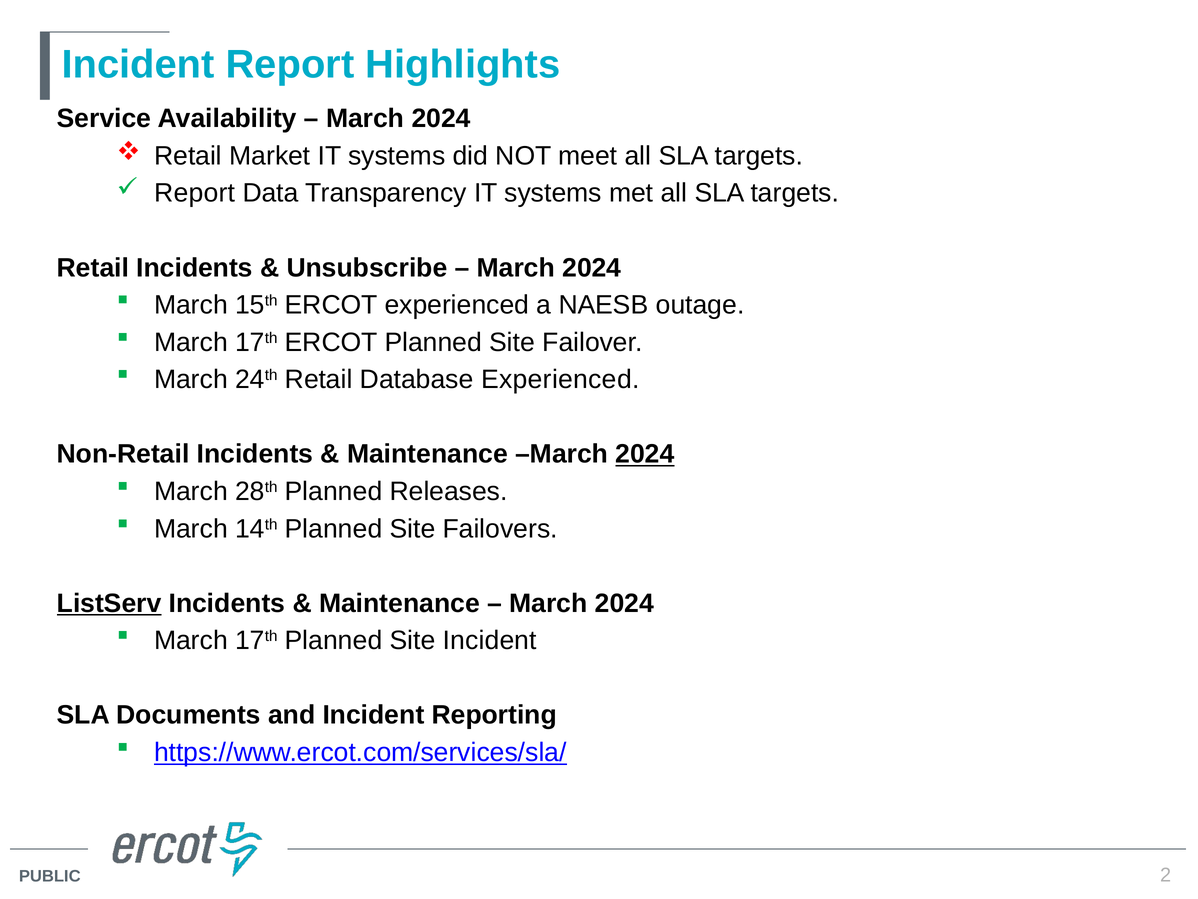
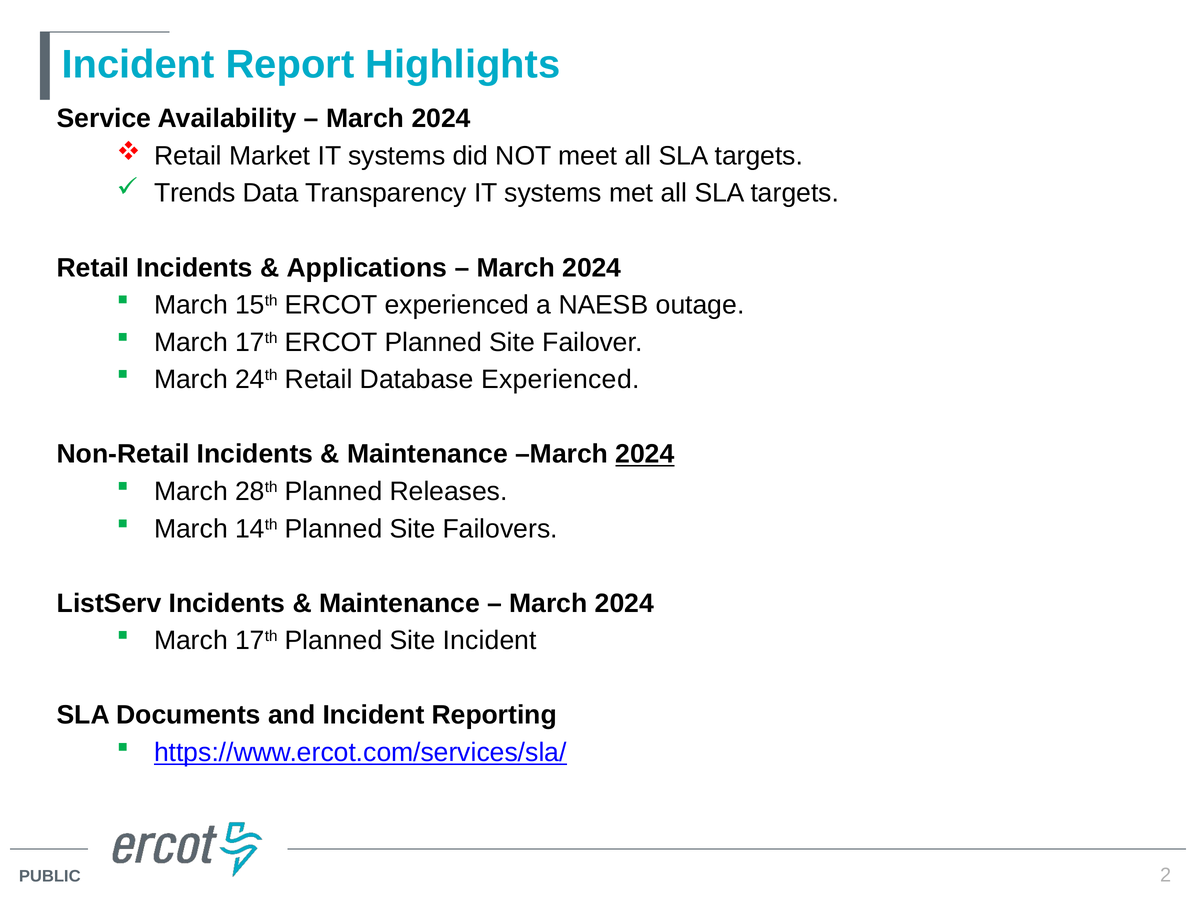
Report at (195, 193): Report -> Trends
Unsubscribe: Unsubscribe -> Applications
ListServ underline: present -> none
